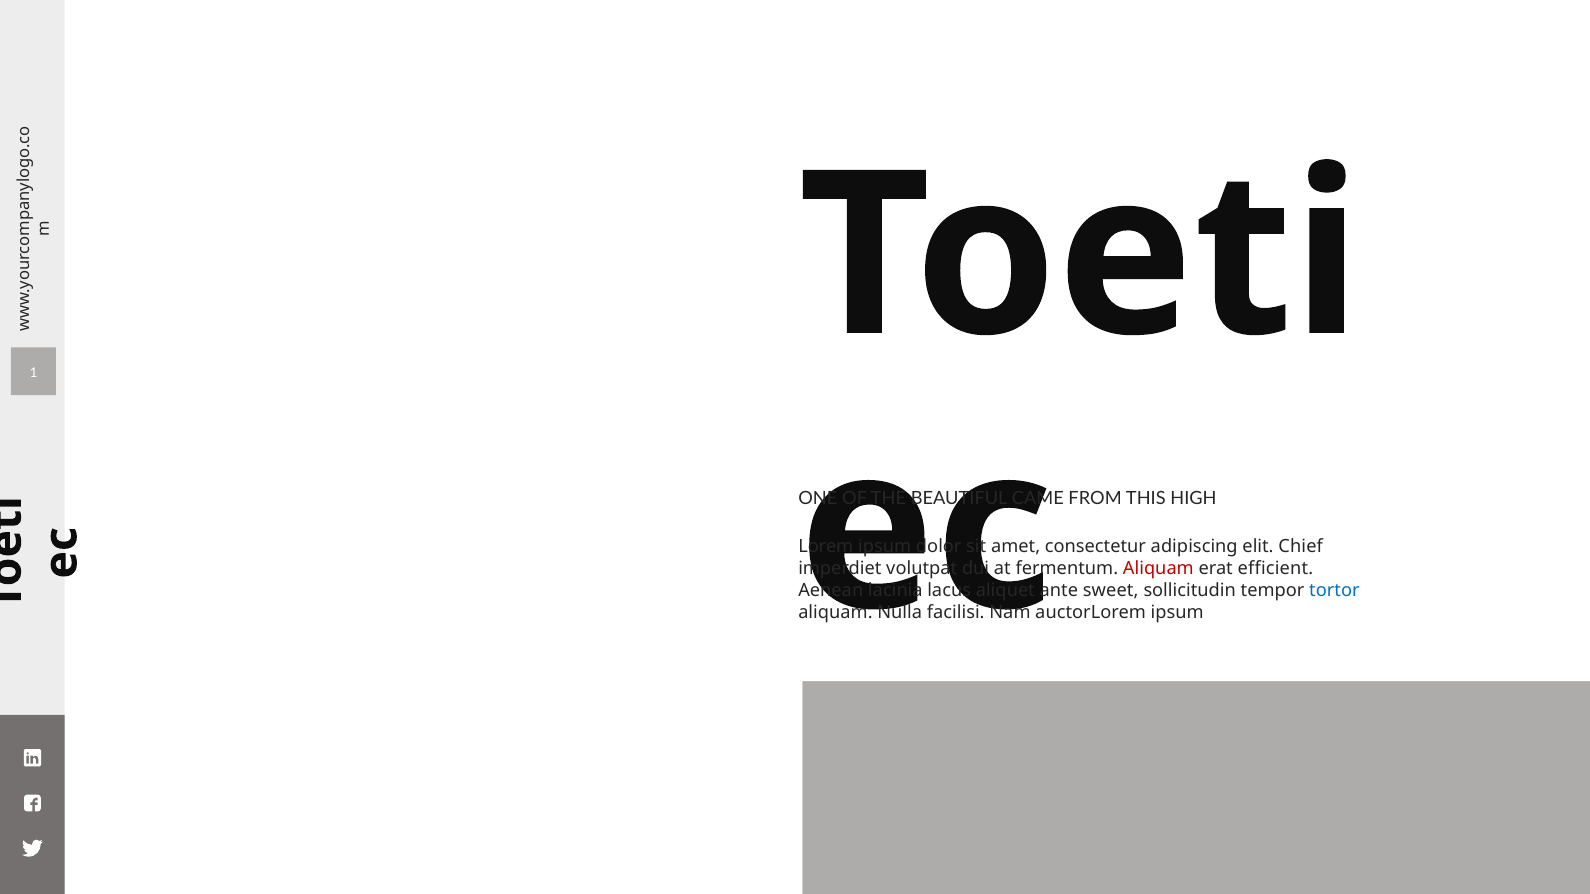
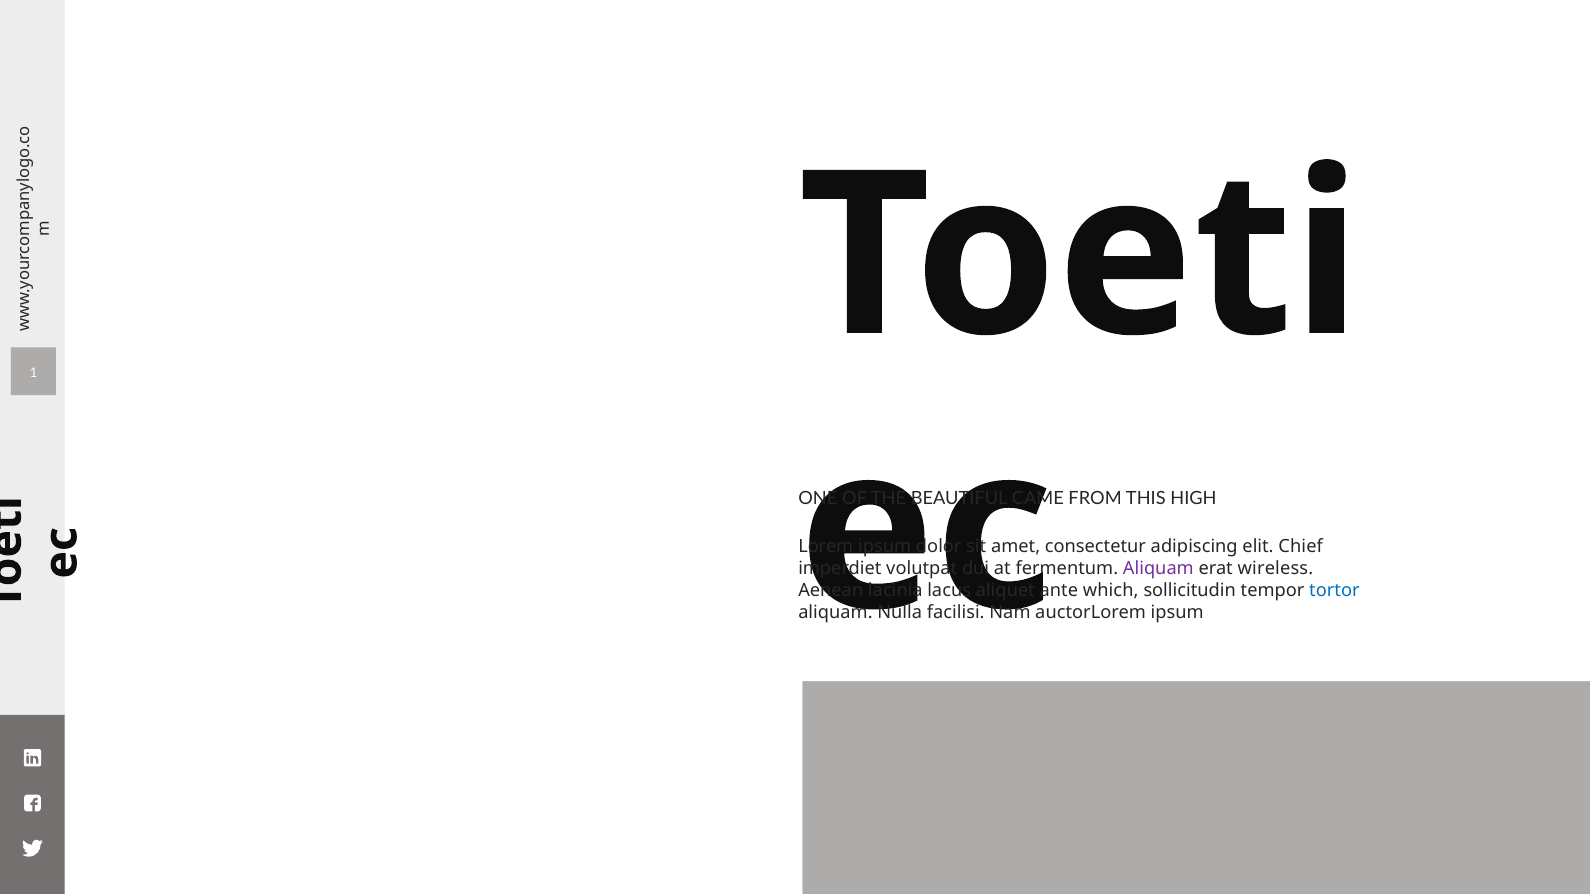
Aliquam at (1158, 569) colour: red -> purple
efficient: efficient -> wireless
sweet: sweet -> which
